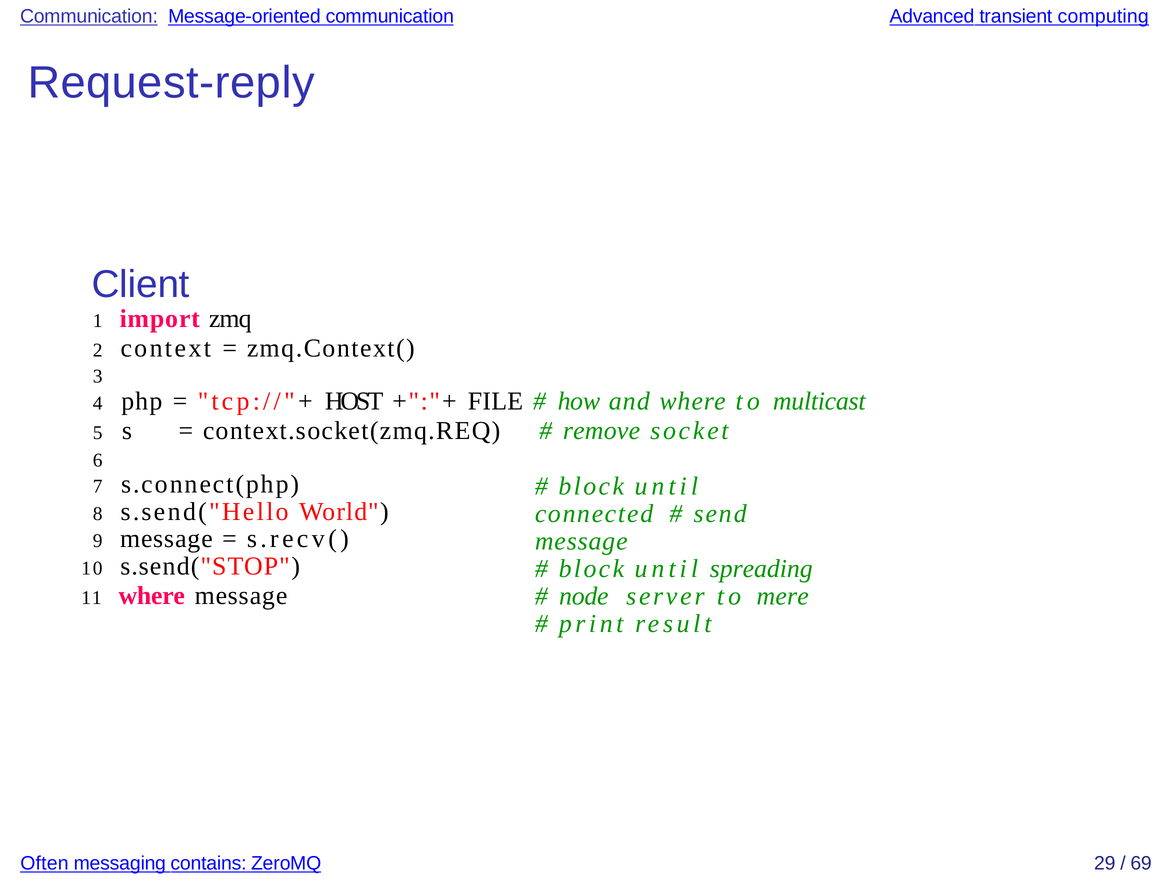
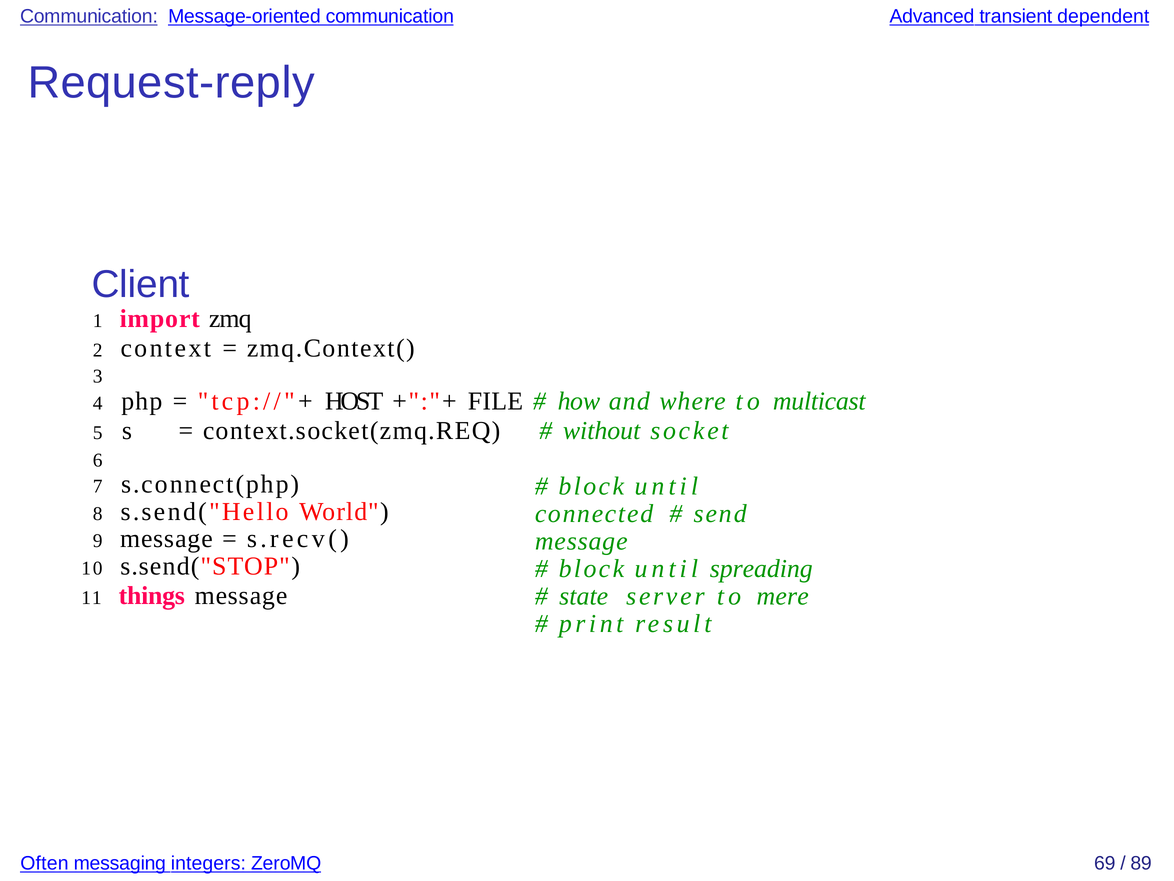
computing: computing -> dependent
remove: remove -> without
node: node -> state
11 where: where -> things
contains: contains -> integers
29: 29 -> 69
69: 69 -> 89
